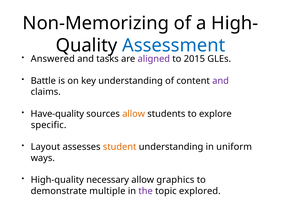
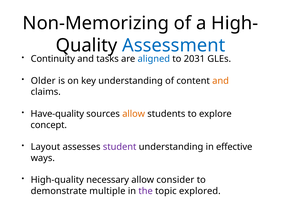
Answered: Answered -> Continuity
aligned colour: purple -> blue
2015: 2015 -> 2031
Battle: Battle -> Older
and at (221, 81) colour: purple -> orange
specific: specific -> concept
student colour: orange -> purple
uniform: uniform -> effective
graphics: graphics -> consider
